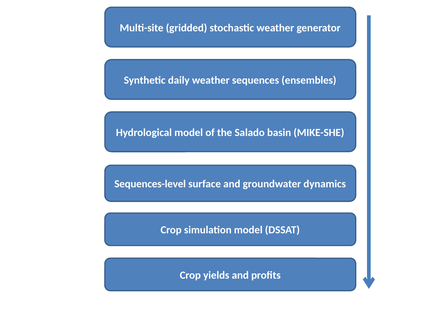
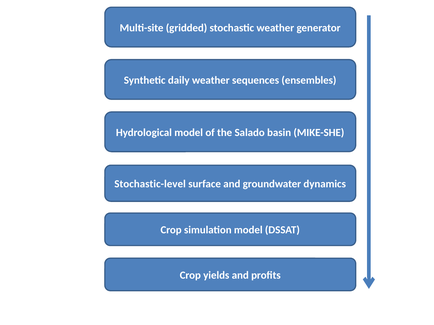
Sequences-level: Sequences-level -> Stochastic-level
